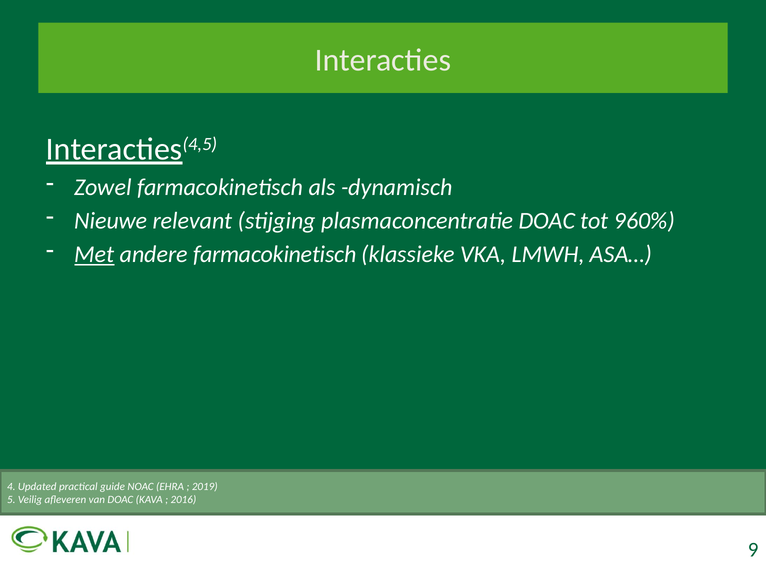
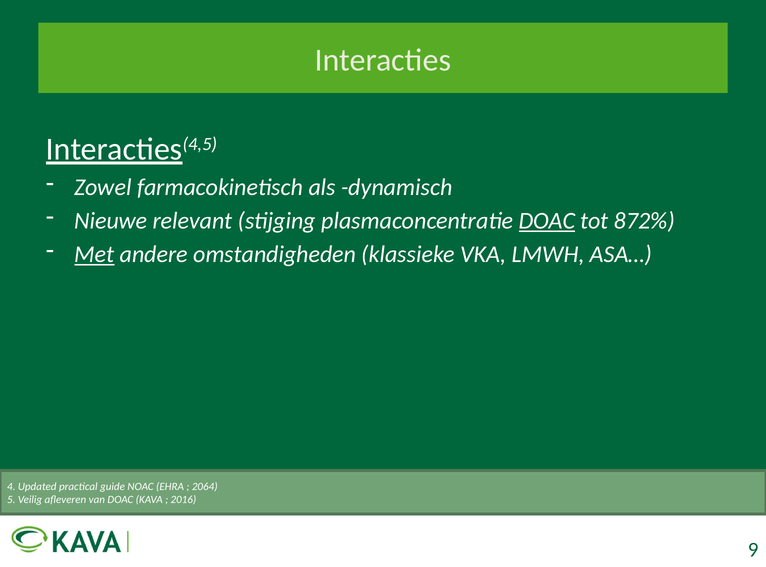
DOAC at (547, 221) underline: none -> present
960%: 960% -> 872%
andere farmacokinetisch: farmacokinetisch -> omstandigheden
2019: 2019 -> 2064
